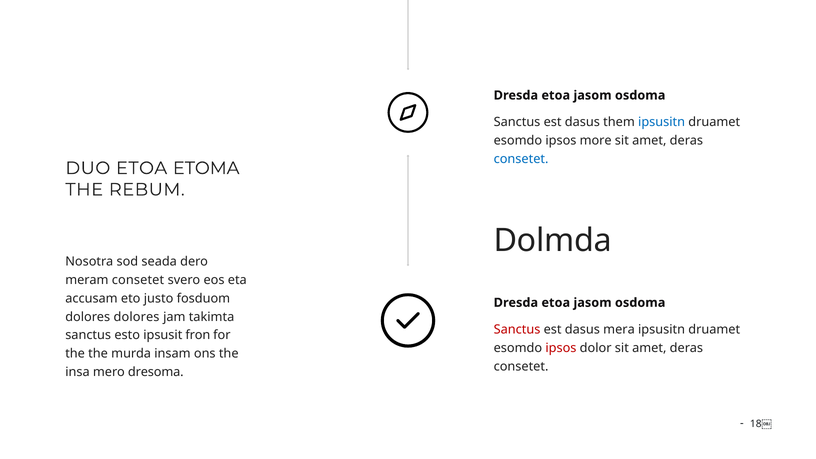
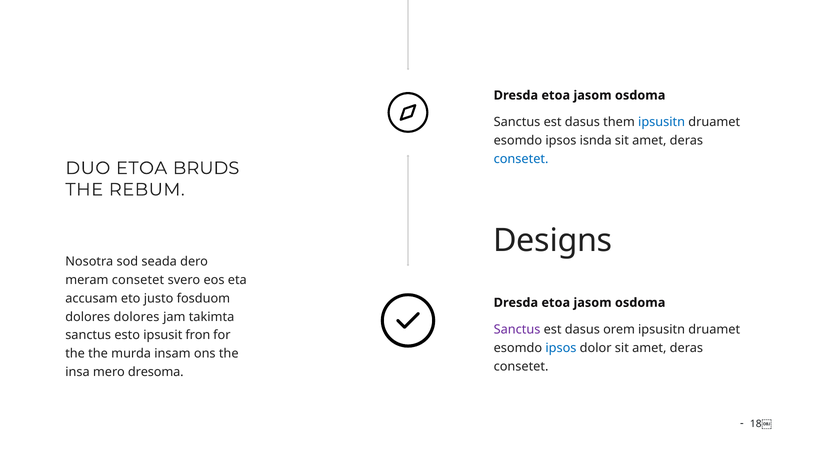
more: more -> isnda
ETOMA: ETOMA -> BRUDS
Dolmda: Dolmda -> Designs
Sanctus at (517, 330) colour: red -> purple
mera: mera -> orem
ipsos at (561, 348) colour: red -> blue
